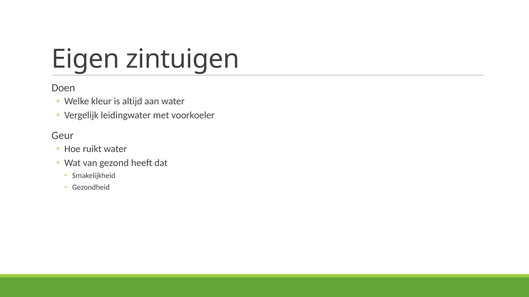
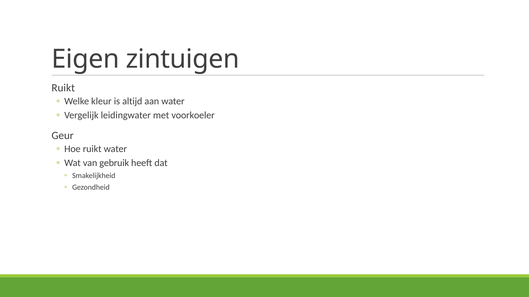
Doen at (63, 88): Doen -> Ruikt
gezond: gezond -> gebruik
